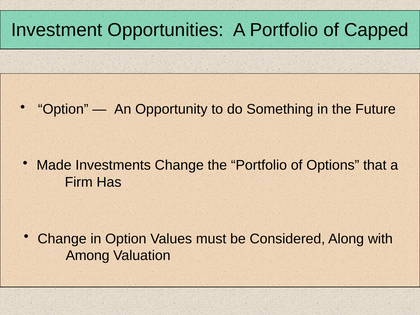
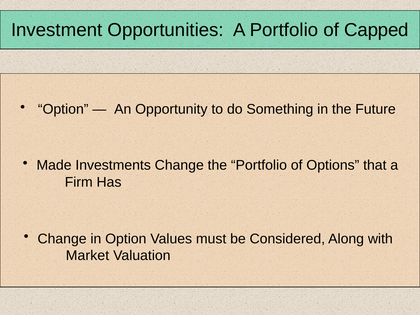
Among: Among -> Market
